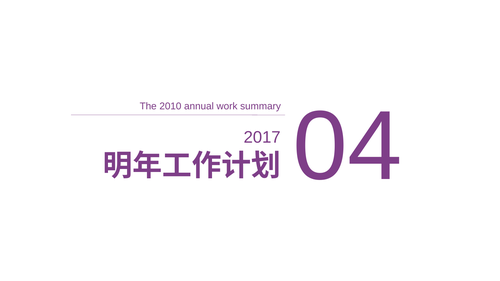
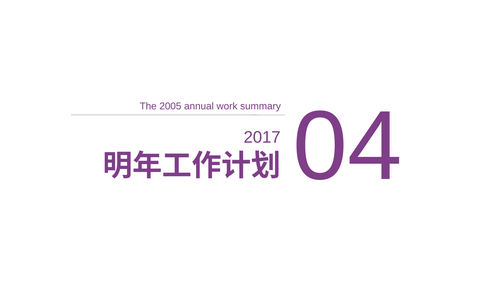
2010: 2010 -> 2005
